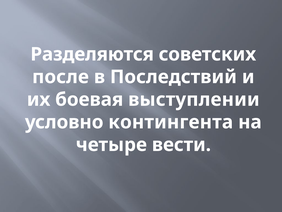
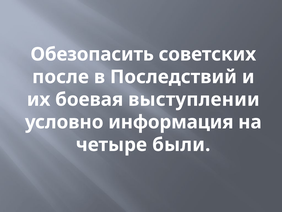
Разделяются: Разделяются -> Обезопасить
контингента: контингента -> информация
вести: вести -> были
